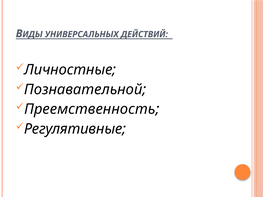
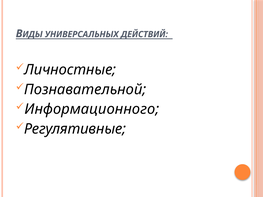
Преемственность: Преемственность -> Информационного
